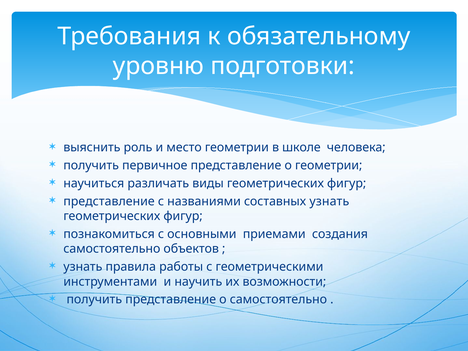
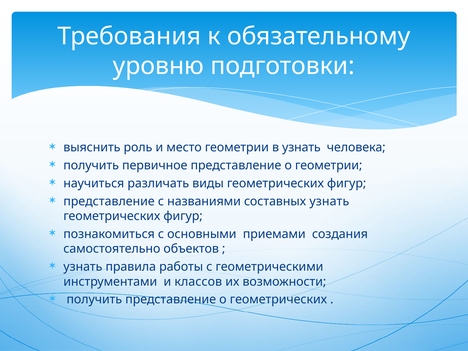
в школе: школе -> узнать
научить: научить -> классов
о самостоятельно: самостоятельно -> геометрических
